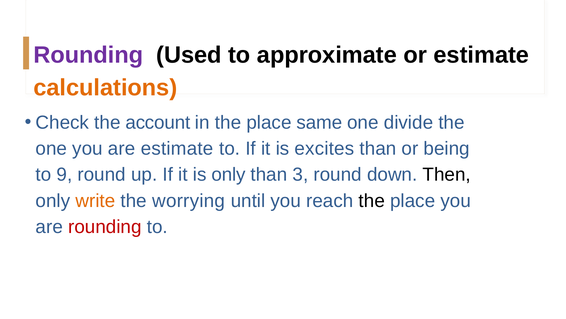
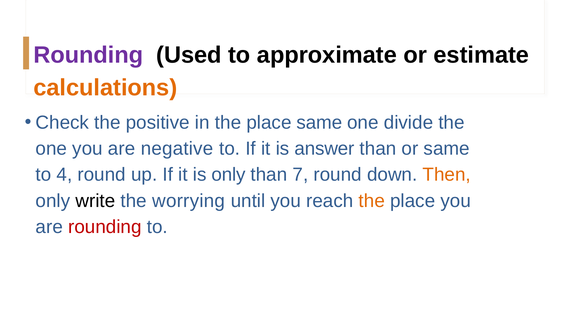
account: account -> positive
are estimate: estimate -> negative
excites: excites -> answer
or being: being -> same
9: 9 -> 4
3: 3 -> 7
Then colour: black -> orange
write colour: orange -> black
the at (372, 200) colour: black -> orange
